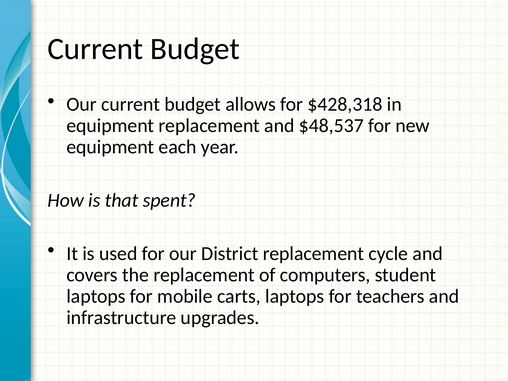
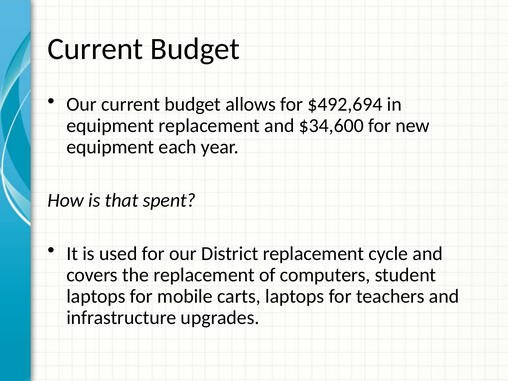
$428,318: $428,318 -> $492,694
$48,537: $48,537 -> $34,600
